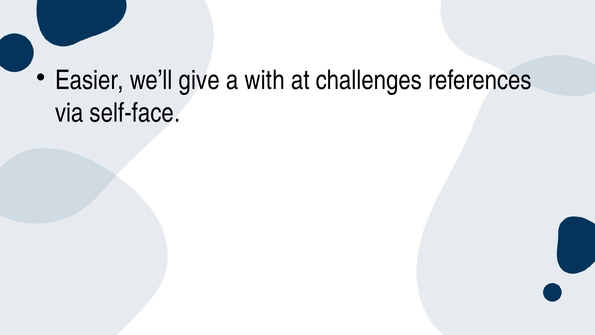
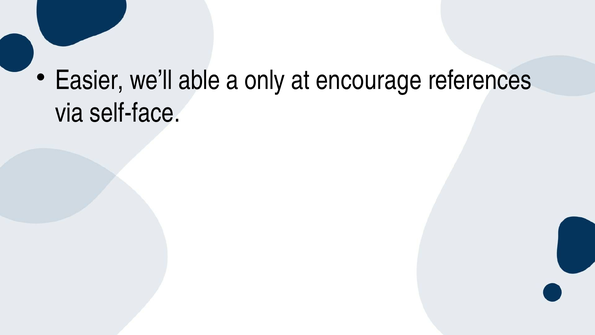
give: give -> able
with: with -> only
challenges: challenges -> encourage
